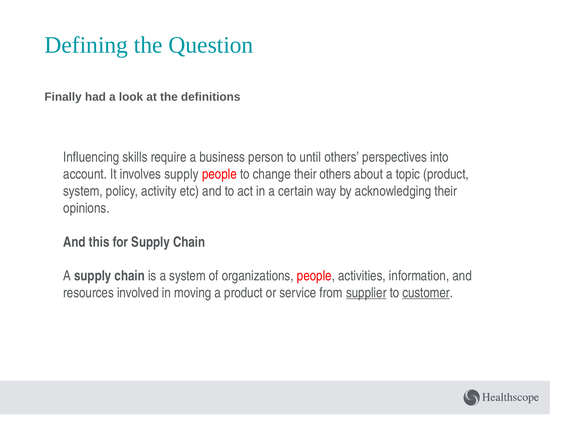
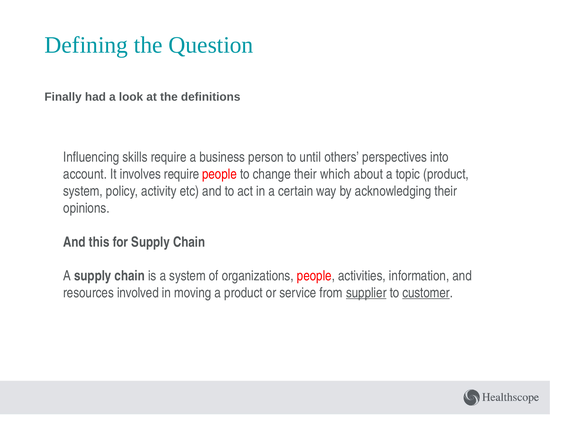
involves supply: supply -> require
their others: others -> which
